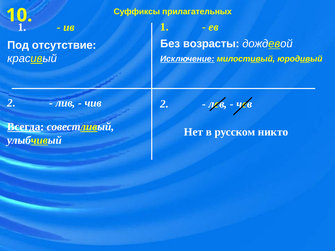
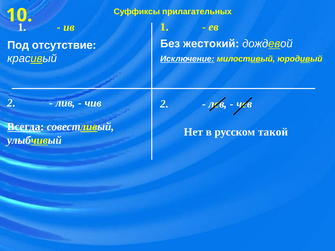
возрасты: возрасты -> жестокий
никто: никто -> такой
